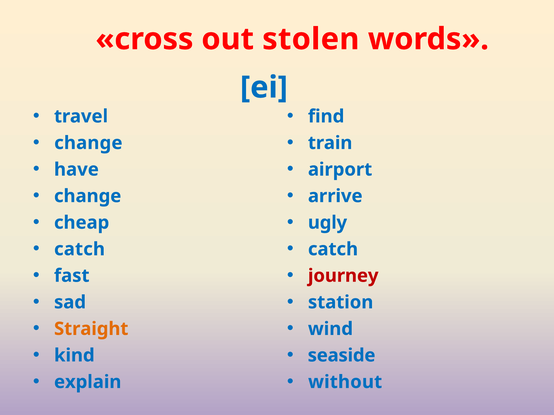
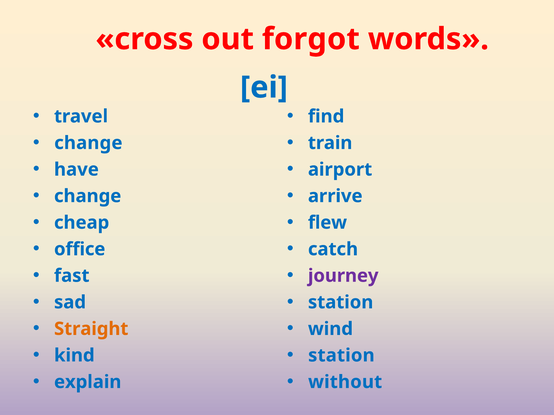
stolen: stolen -> forgot
ugly: ugly -> flew
catch at (80, 249): catch -> office
journey colour: red -> purple
seaside at (342, 356): seaside -> station
